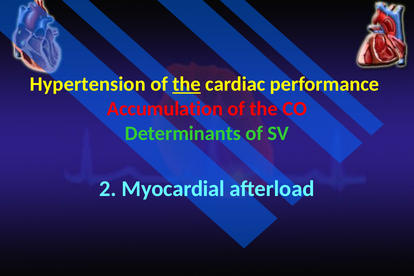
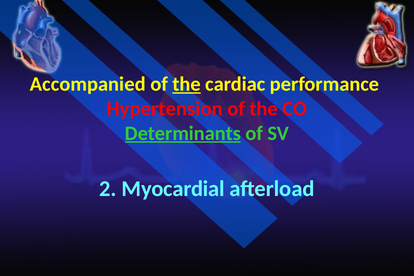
Hypertension: Hypertension -> Accompanied
Accumulation: Accumulation -> Hypertension
Determinants underline: none -> present
